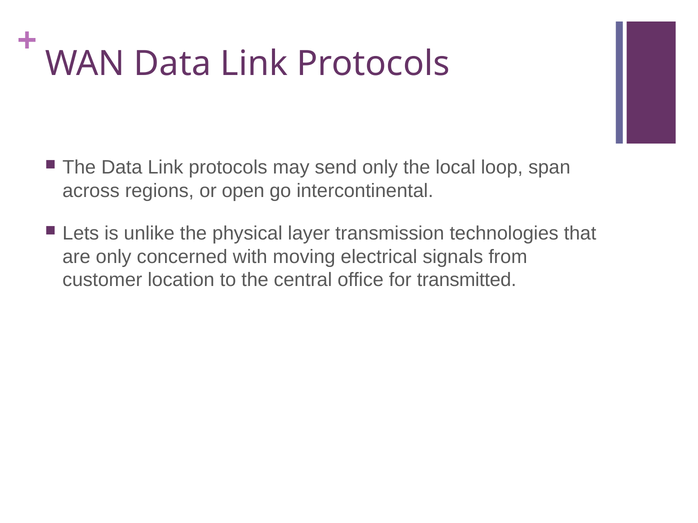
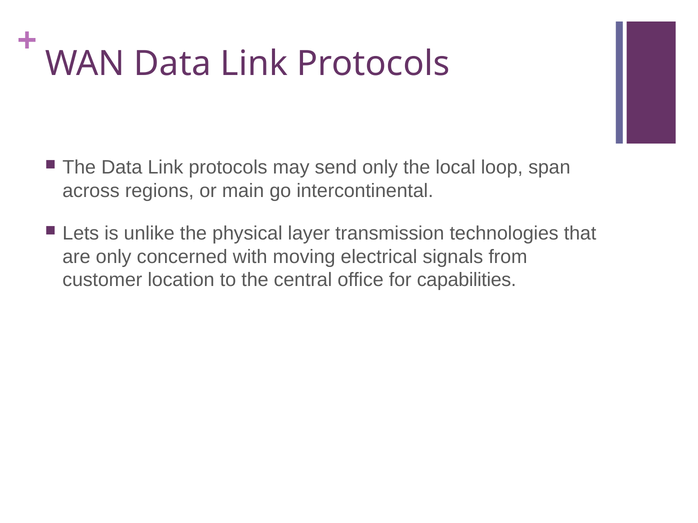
open: open -> main
transmitted: transmitted -> capabilities
